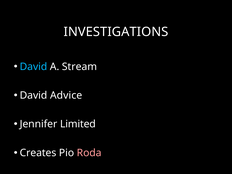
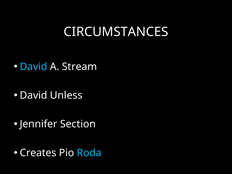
INVESTIGATIONS: INVESTIGATIONS -> CIRCUMSTANCES
Advice: Advice -> Unless
Limited: Limited -> Section
Roda colour: pink -> light blue
